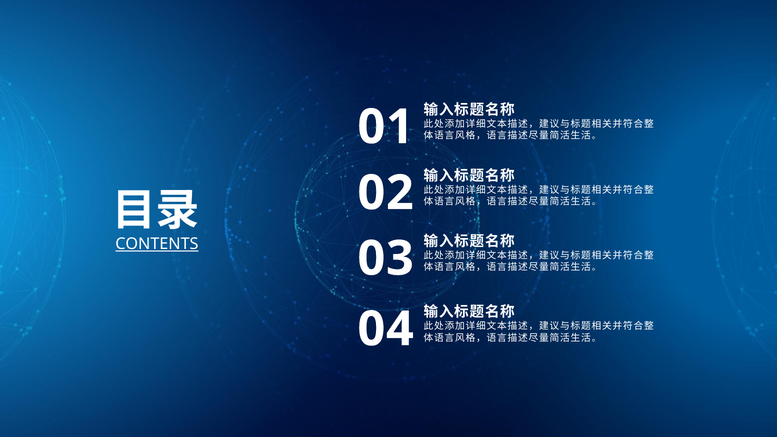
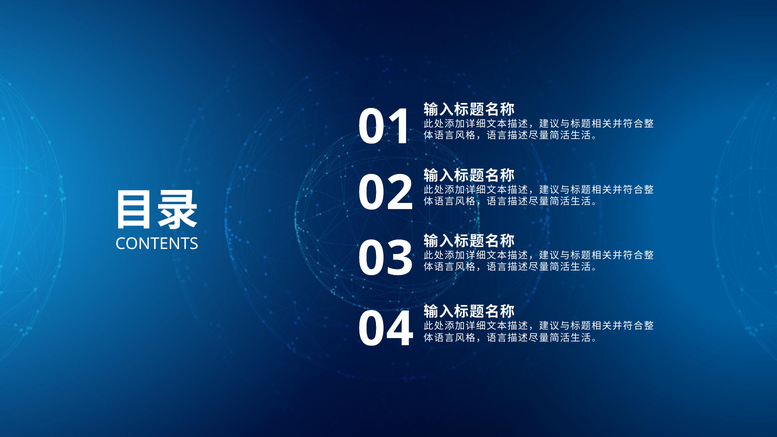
CONTENTS underline: present -> none
